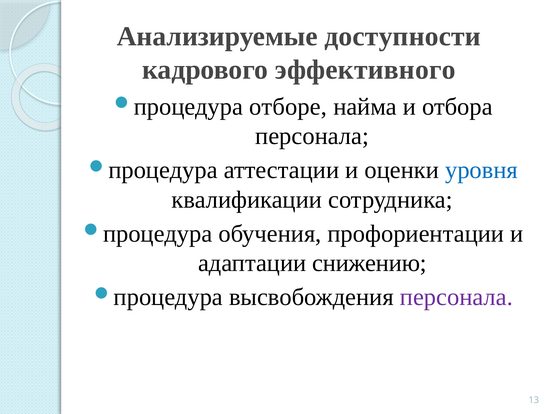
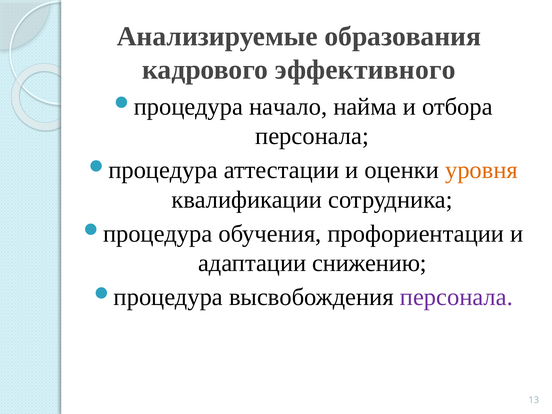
доступности: доступности -> образования
отборе: отборе -> начало
уровня colour: blue -> orange
